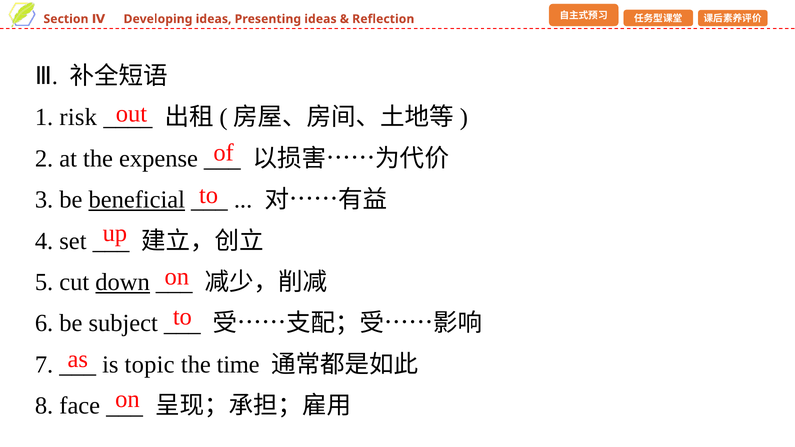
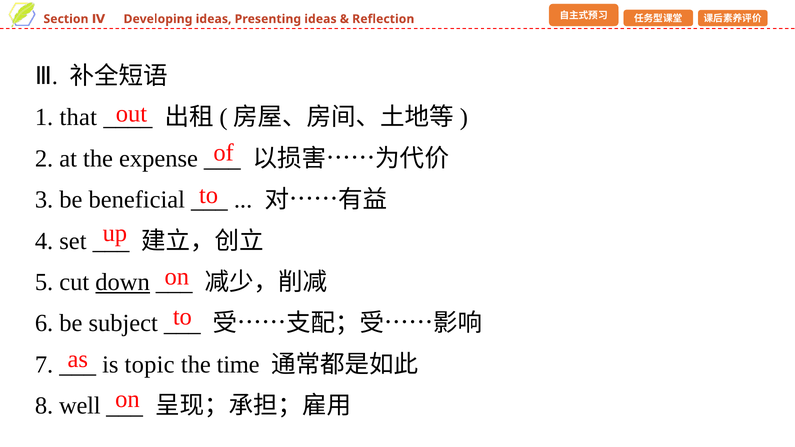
risk: risk -> that
beneficial underline: present -> none
face: face -> well
